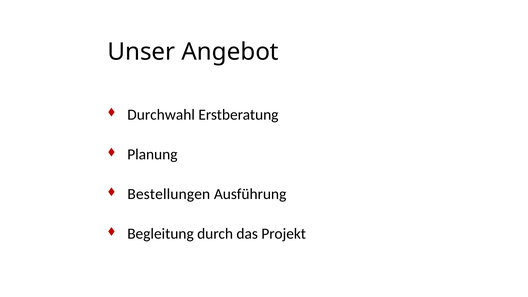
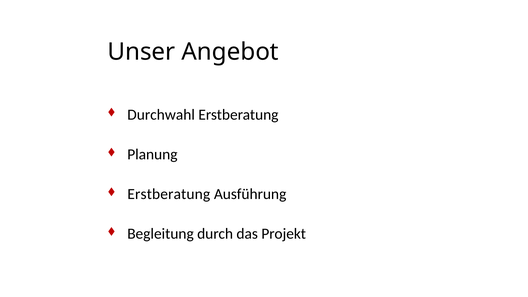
Bestellungen at (169, 194): Bestellungen -> Erstberatung
